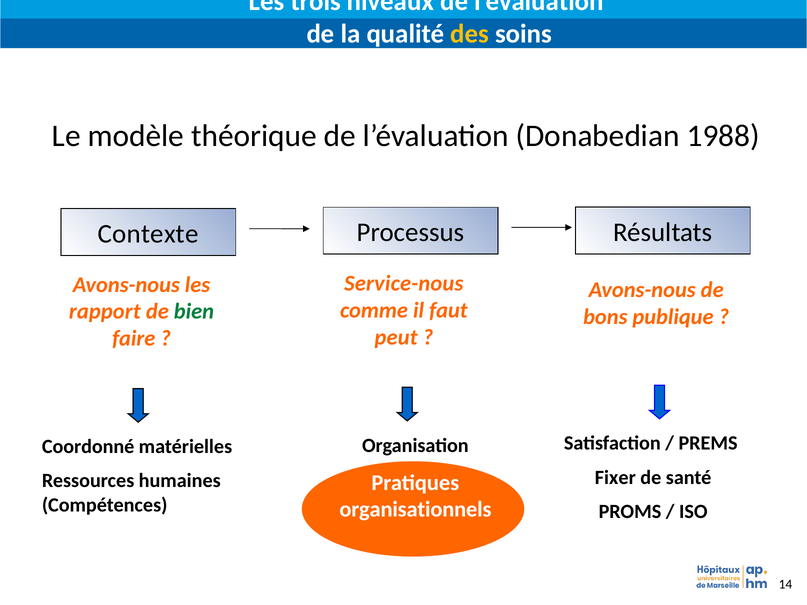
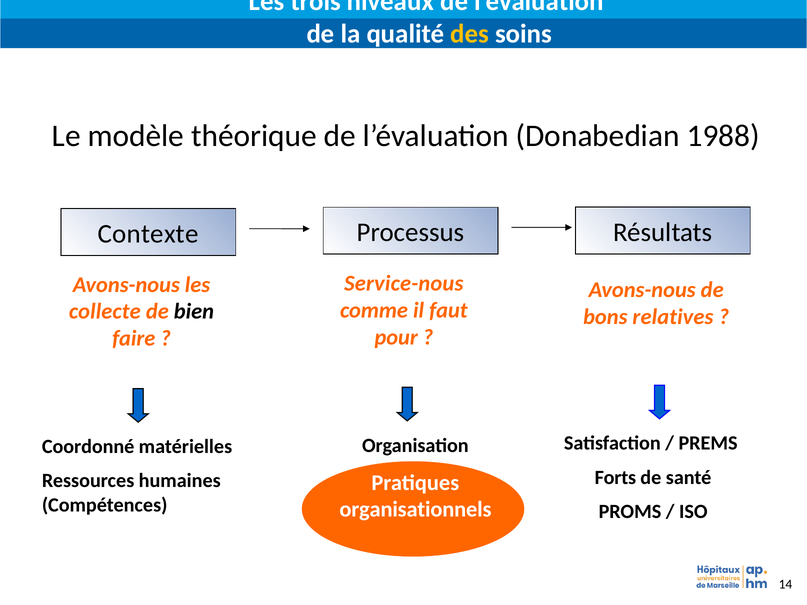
rapport: rapport -> collecte
bien colour: green -> black
publique: publique -> relatives
peut: peut -> pour
Fixer: Fixer -> Forts
